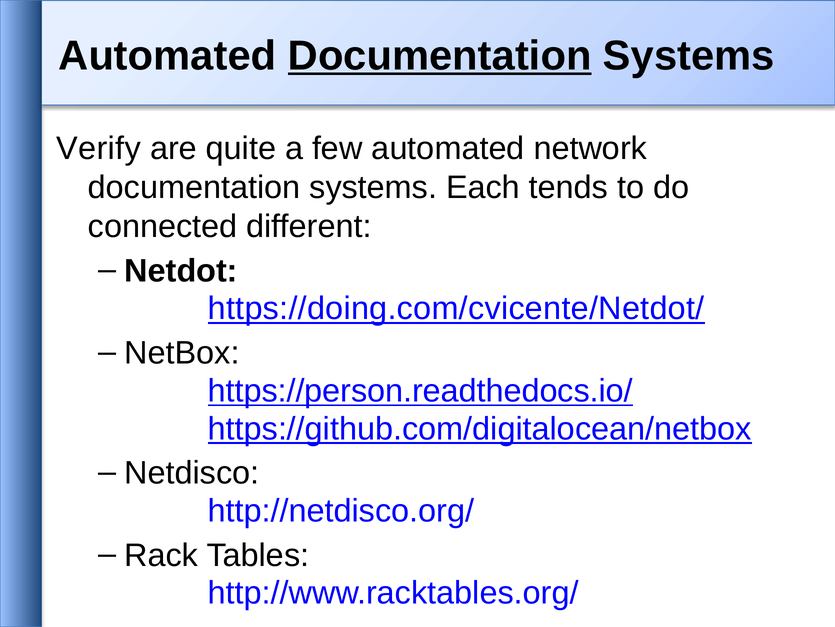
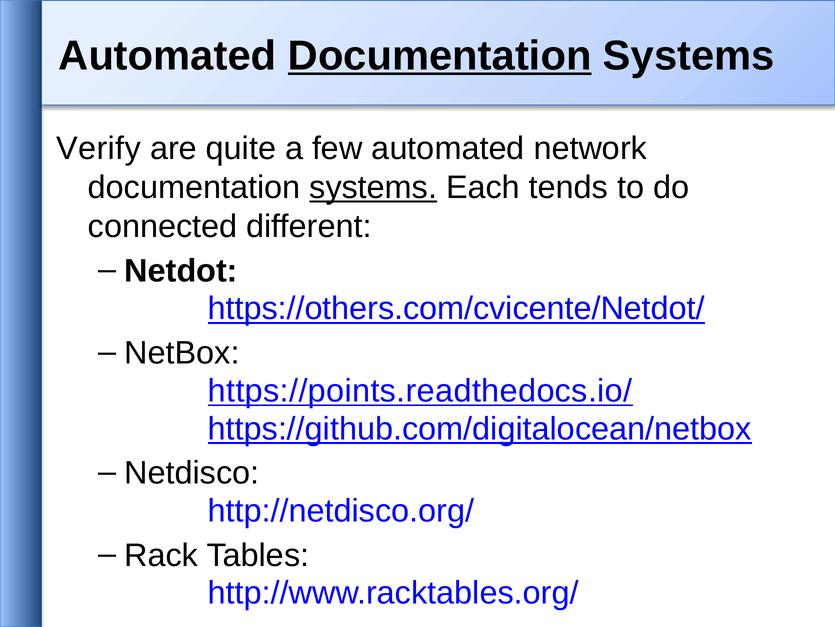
systems at (373, 187) underline: none -> present
https://doing.com/cvicente/Netdot/: https://doing.com/cvicente/Netdot/ -> https://others.com/cvicente/Netdot/
https://person.readthedocs.io/: https://person.readthedocs.io/ -> https://points.readthedocs.io/
